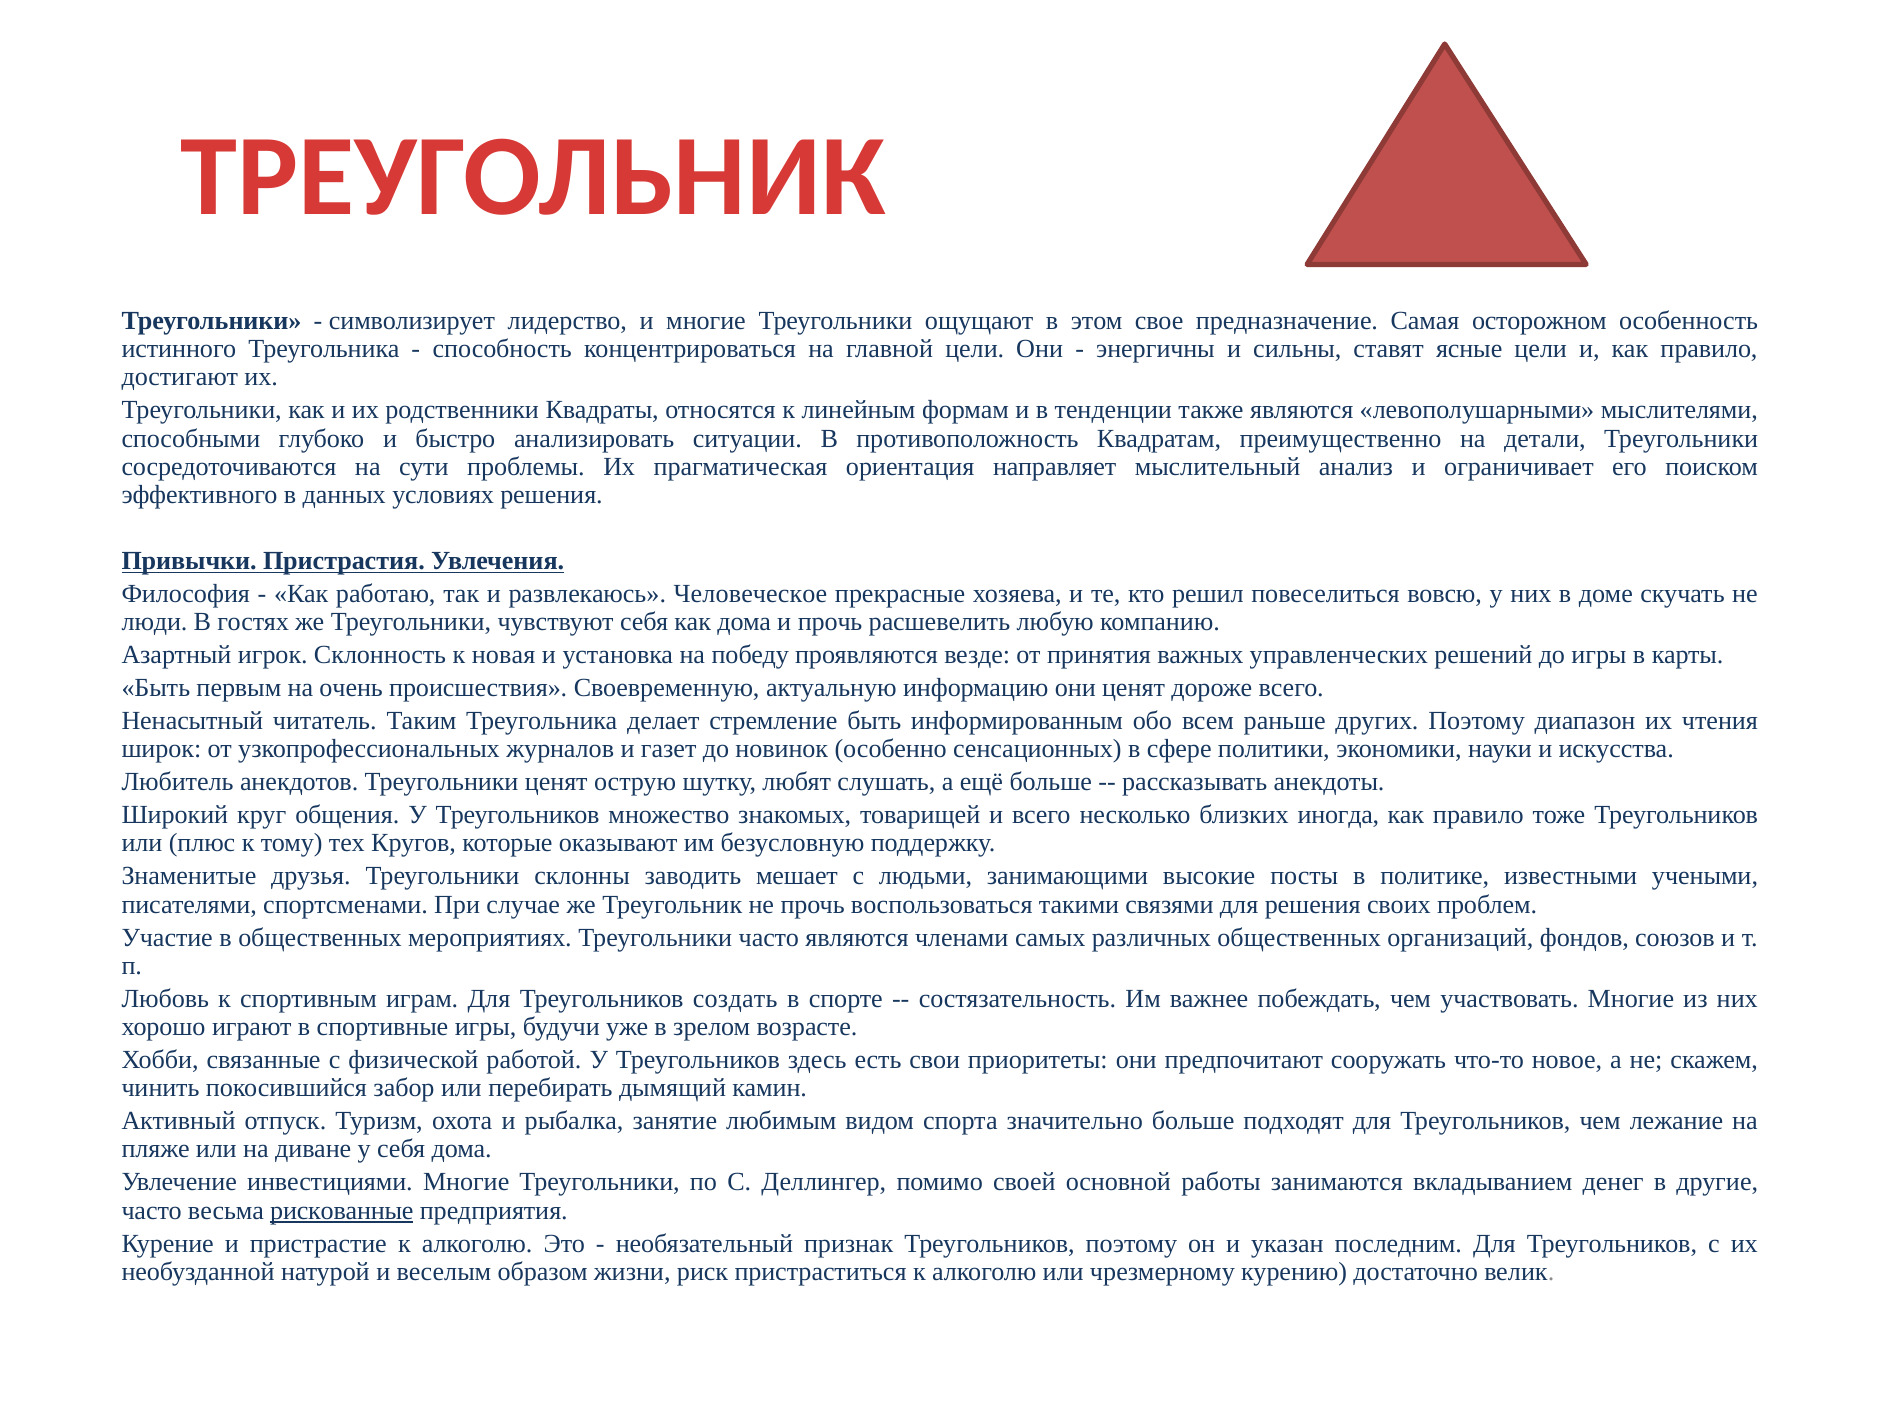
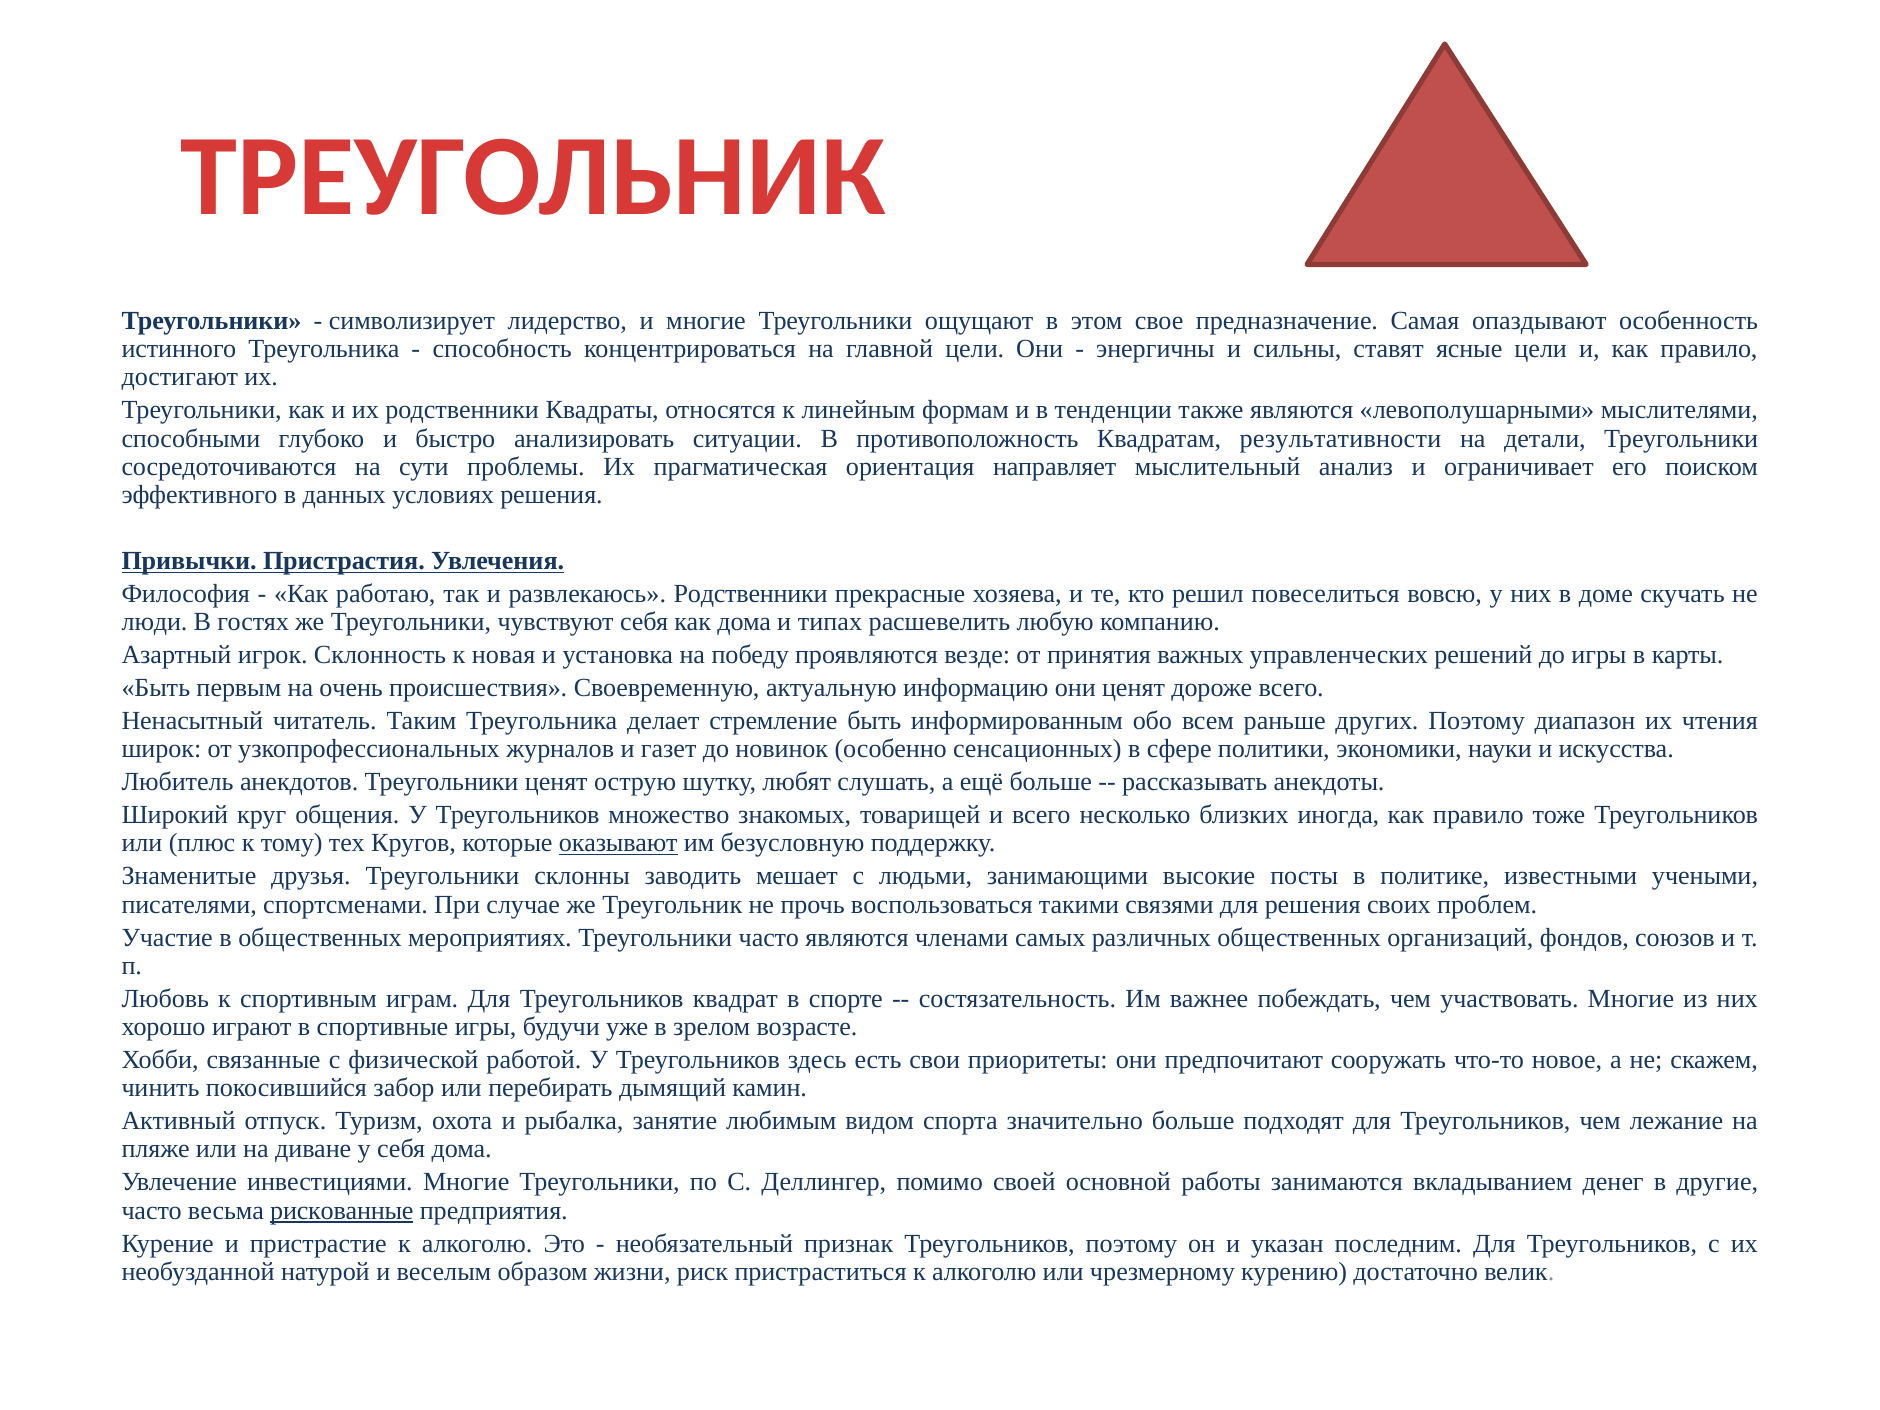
осторожном: осторожном -> опаздывают
преимущественно: преимущественно -> результативности
развлекаюсь Человеческое: Человеческое -> Родственники
и прочь: прочь -> типах
оказывают underline: none -> present
создать: создать -> квадрат
